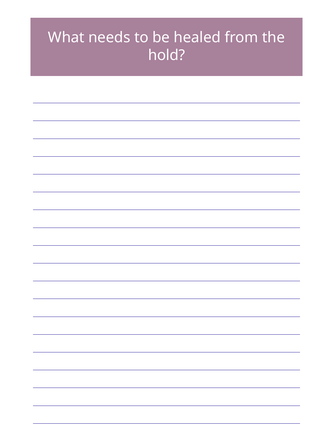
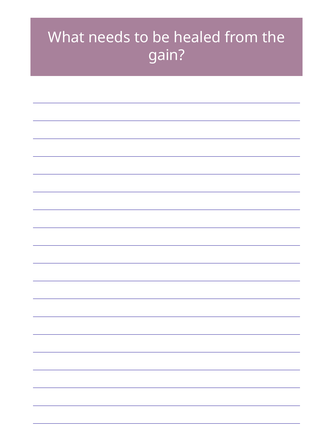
hold: hold -> gain
